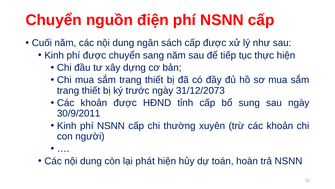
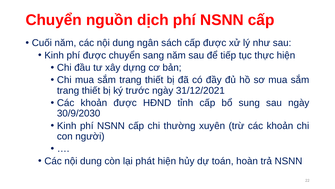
điện: điện -> dịch
31/12/2073: 31/12/2073 -> 31/12/2021
30/9/2011: 30/9/2011 -> 30/9/2030
